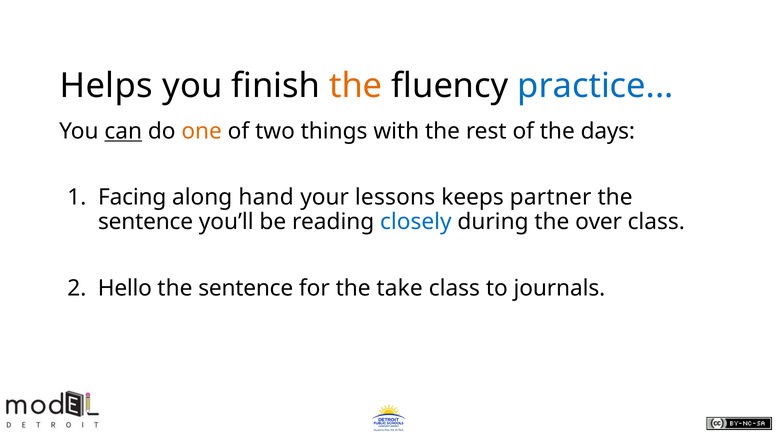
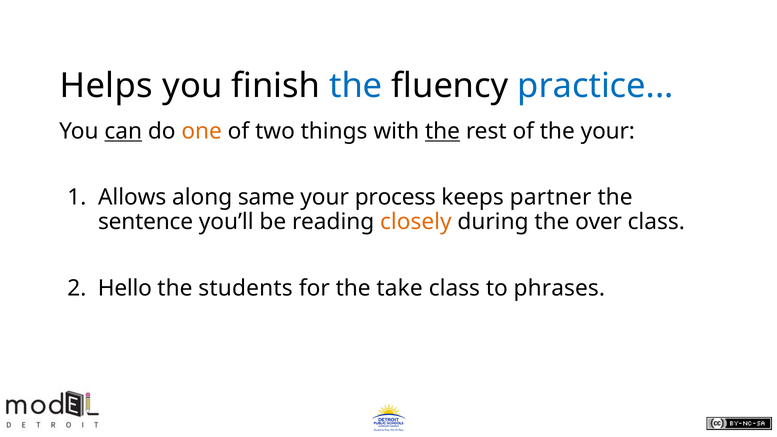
the at (356, 86) colour: orange -> blue
the at (443, 131) underline: none -> present
the days: days -> your
Facing: Facing -> Allows
hand: hand -> same
lessons: lessons -> process
closely colour: blue -> orange
sentence at (246, 288): sentence -> students
journals: journals -> phrases
